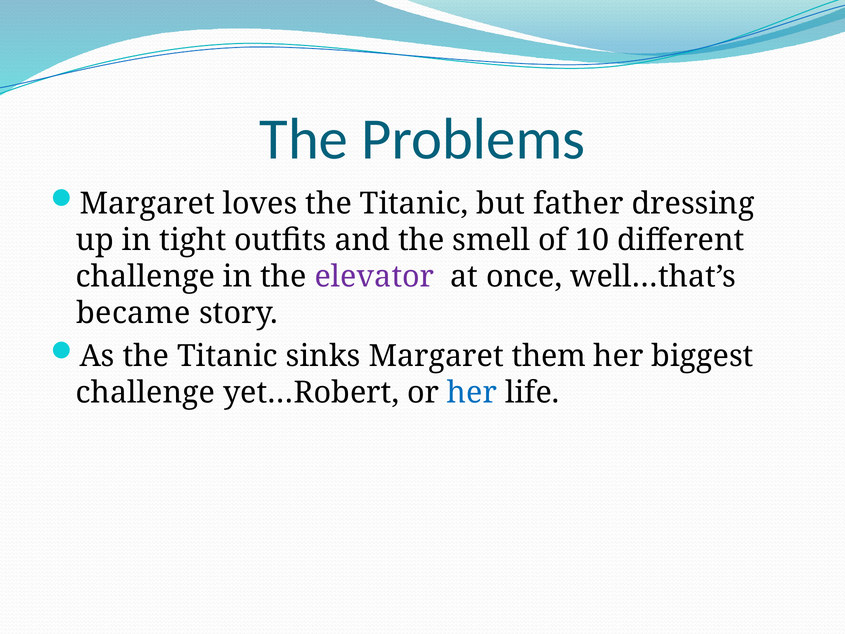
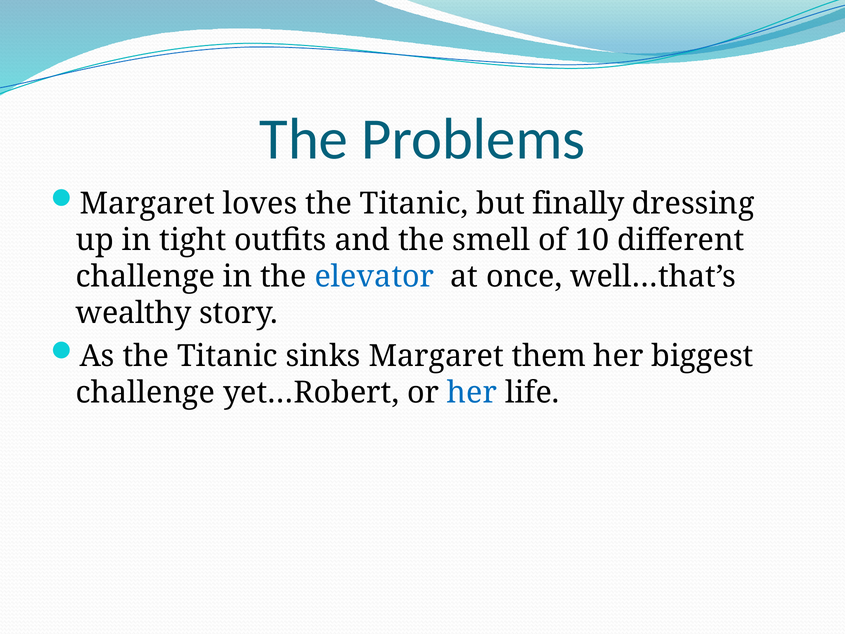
father: father -> finally
elevator colour: purple -> blue
became: became -> wealthy
